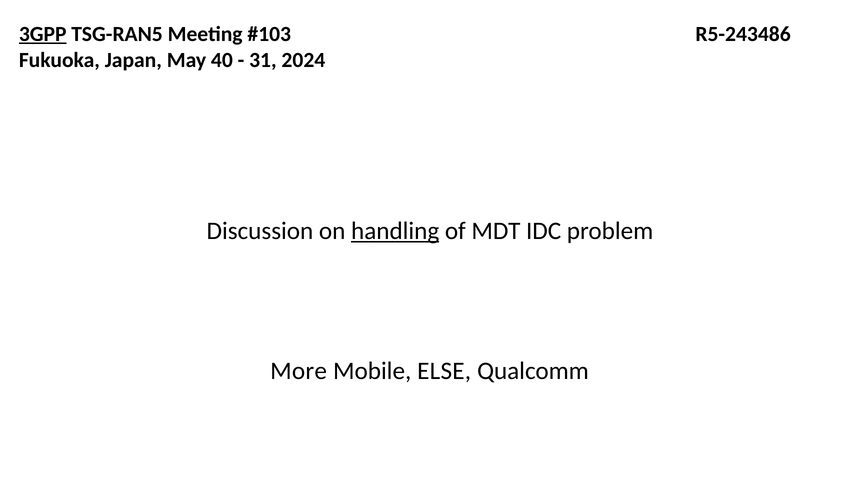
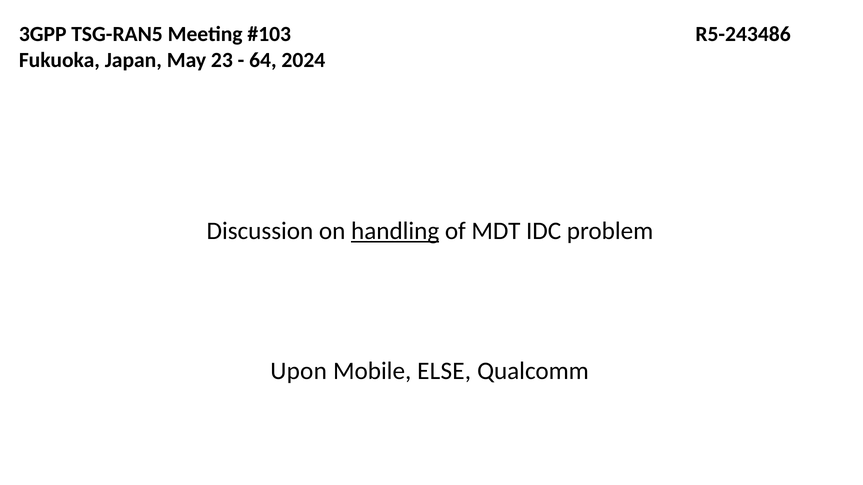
3GPP underline: present -> none
40: 40 -> 23
31: 31 -> 64
More: More -> Upon
